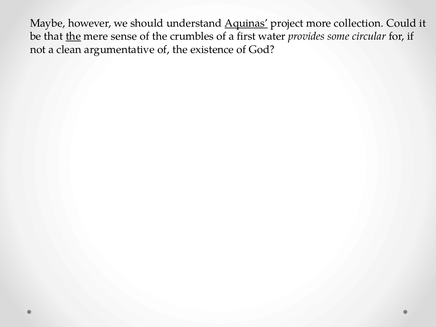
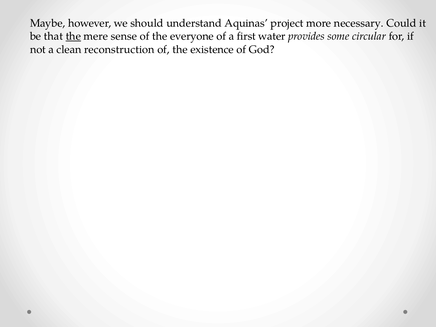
Aquinas underline: present -> none
collection: collection -> necessary
crumbles: crumbles -> everyone
argumentative: argumentative -> reconstruction
